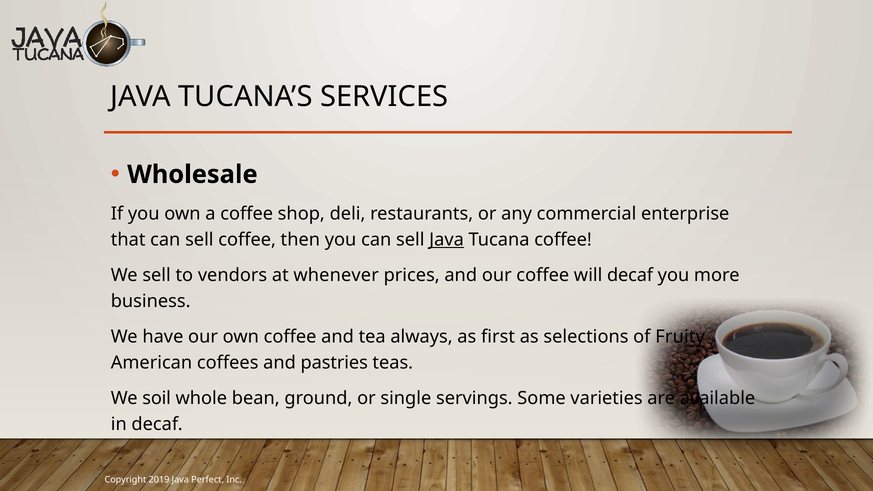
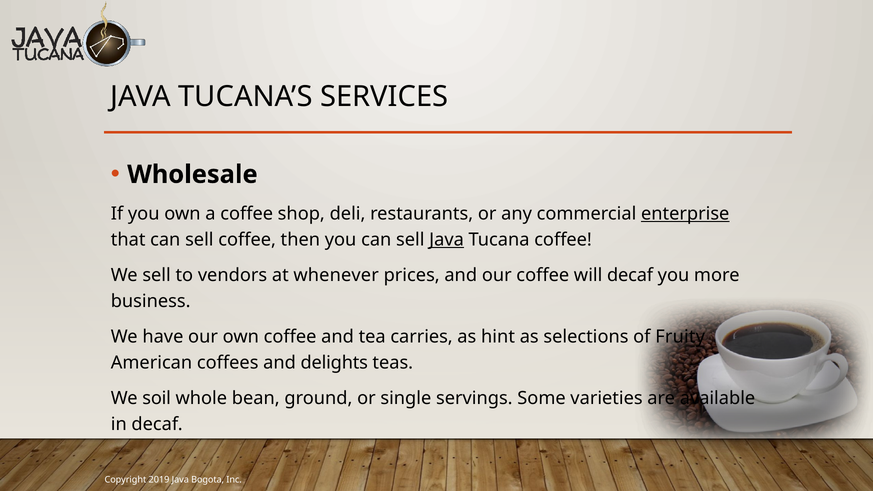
enterprise underline: none -> present
always: always -> carries
first: first -> hint
pastries: pastries -> delights
Perfect: Perfect -> Bogota
